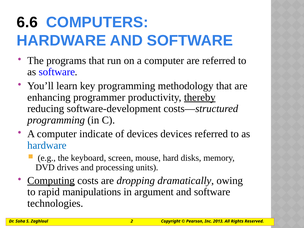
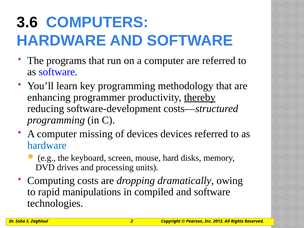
6.6: 6.6 -> 3.6
indicate: indicate -> missing
Computing underline: present -> none
argument: argument -> compiled
